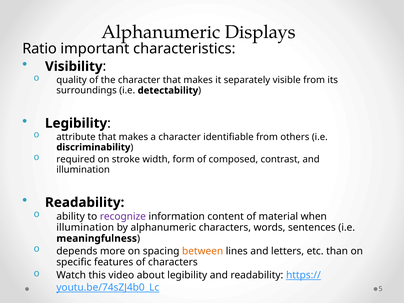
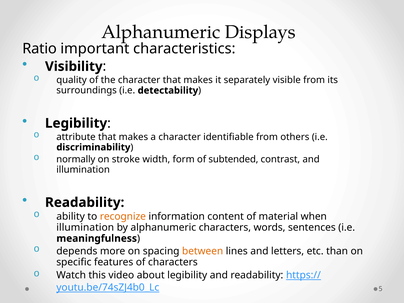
required: required -> normally
composed: composed -> subtended
recognize colour: purple -> orange
